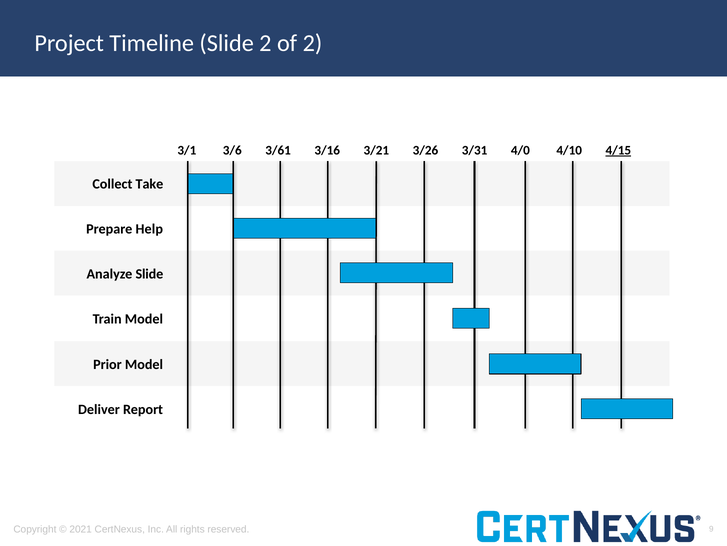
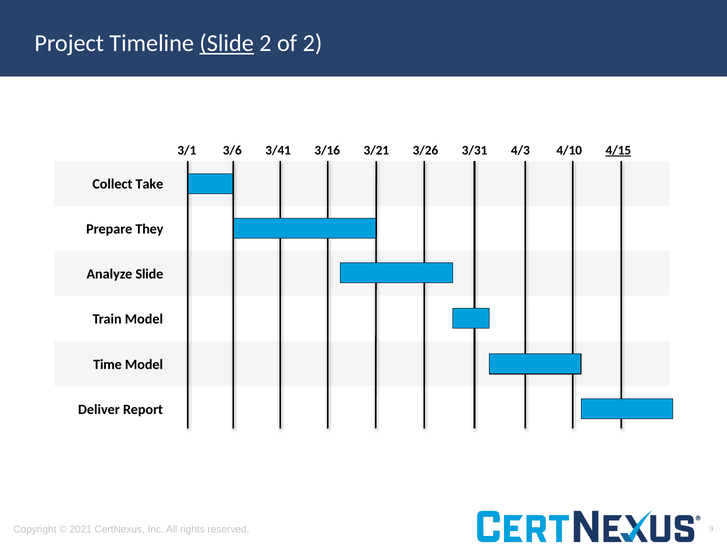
Slide at (227, 43) underline: none -> present
3/61: 3/61 -> 3/41
4/0: 4/0 -> 4/3
Help: Help -> They
Prior: Prior -> Time
